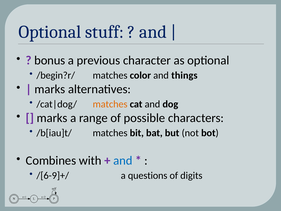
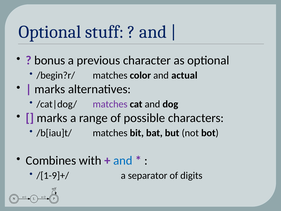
things: things -> actual
matches at (110, 104) colour: orange -> purple
/[6-9]+/: /[6-9]+/ -> /[1-9]+/
questions: questions -> separator
